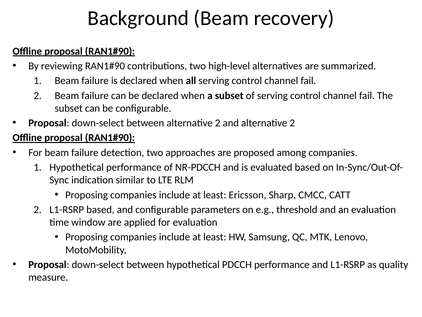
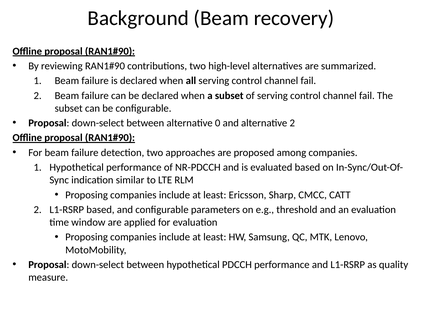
between alternative 2: 2 -> 0
